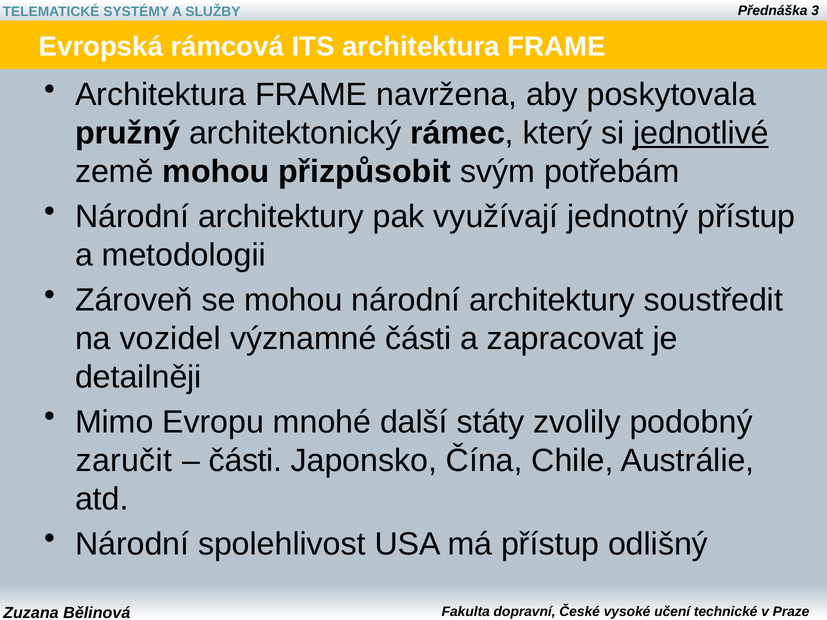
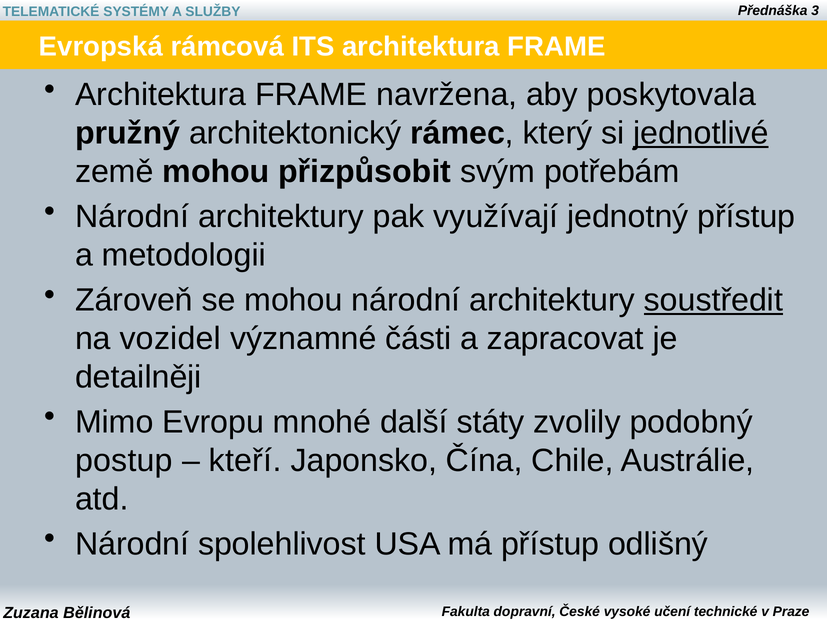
soustředit underline: none -> present
zaručit: zaručit -> postup
části at (245, 461): části -> kteří
